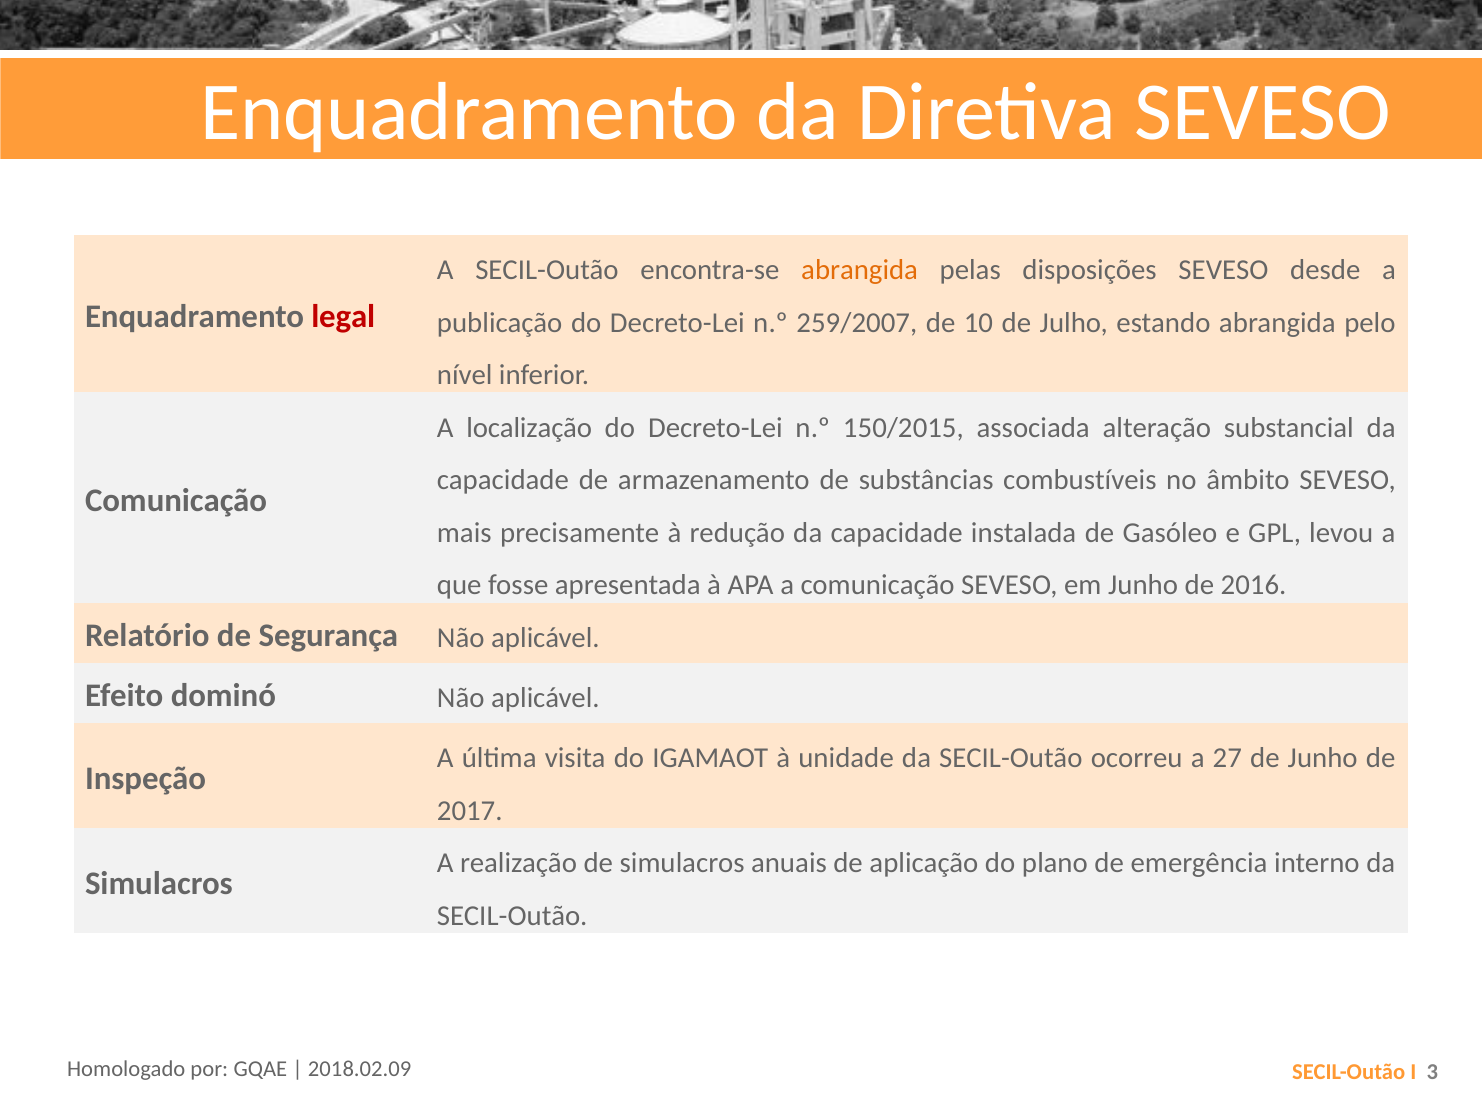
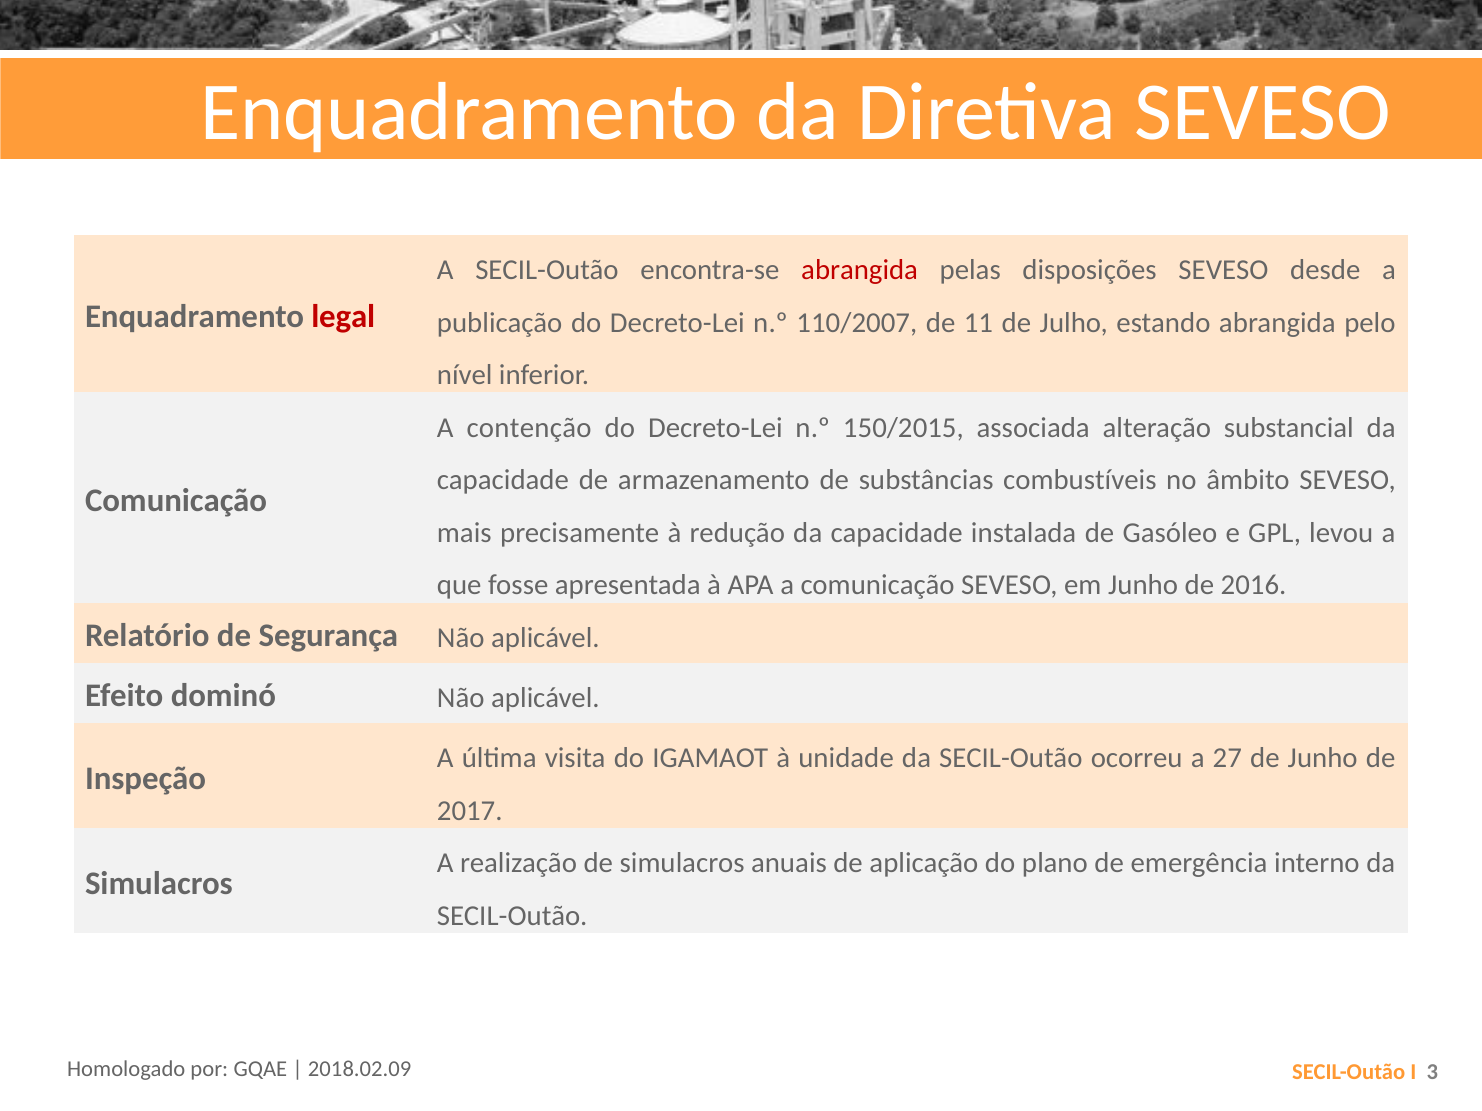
abrangida at (860, 270) colour: orange -> red
259/2007: 259/2007 -> 110/2007
10: 10 -> 11
localização: localização -> contenção
